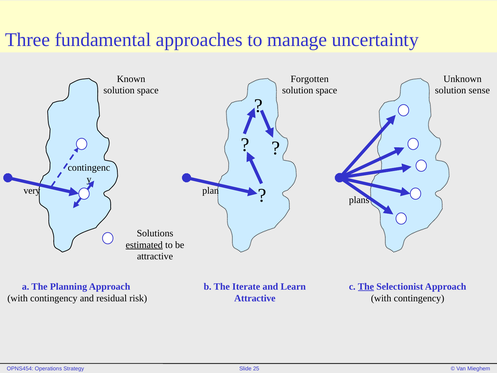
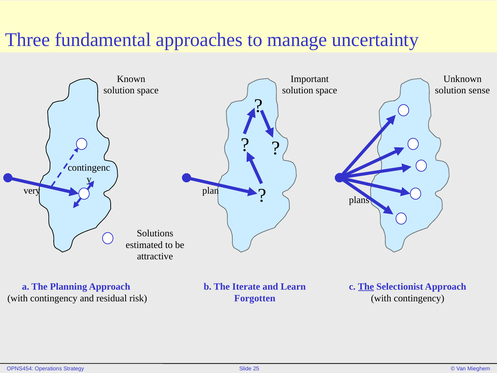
Forgotten: Forgotten -> Important
estimated underline: present -> none
Attractive at (255, 298): Attractive -> Forgotten
